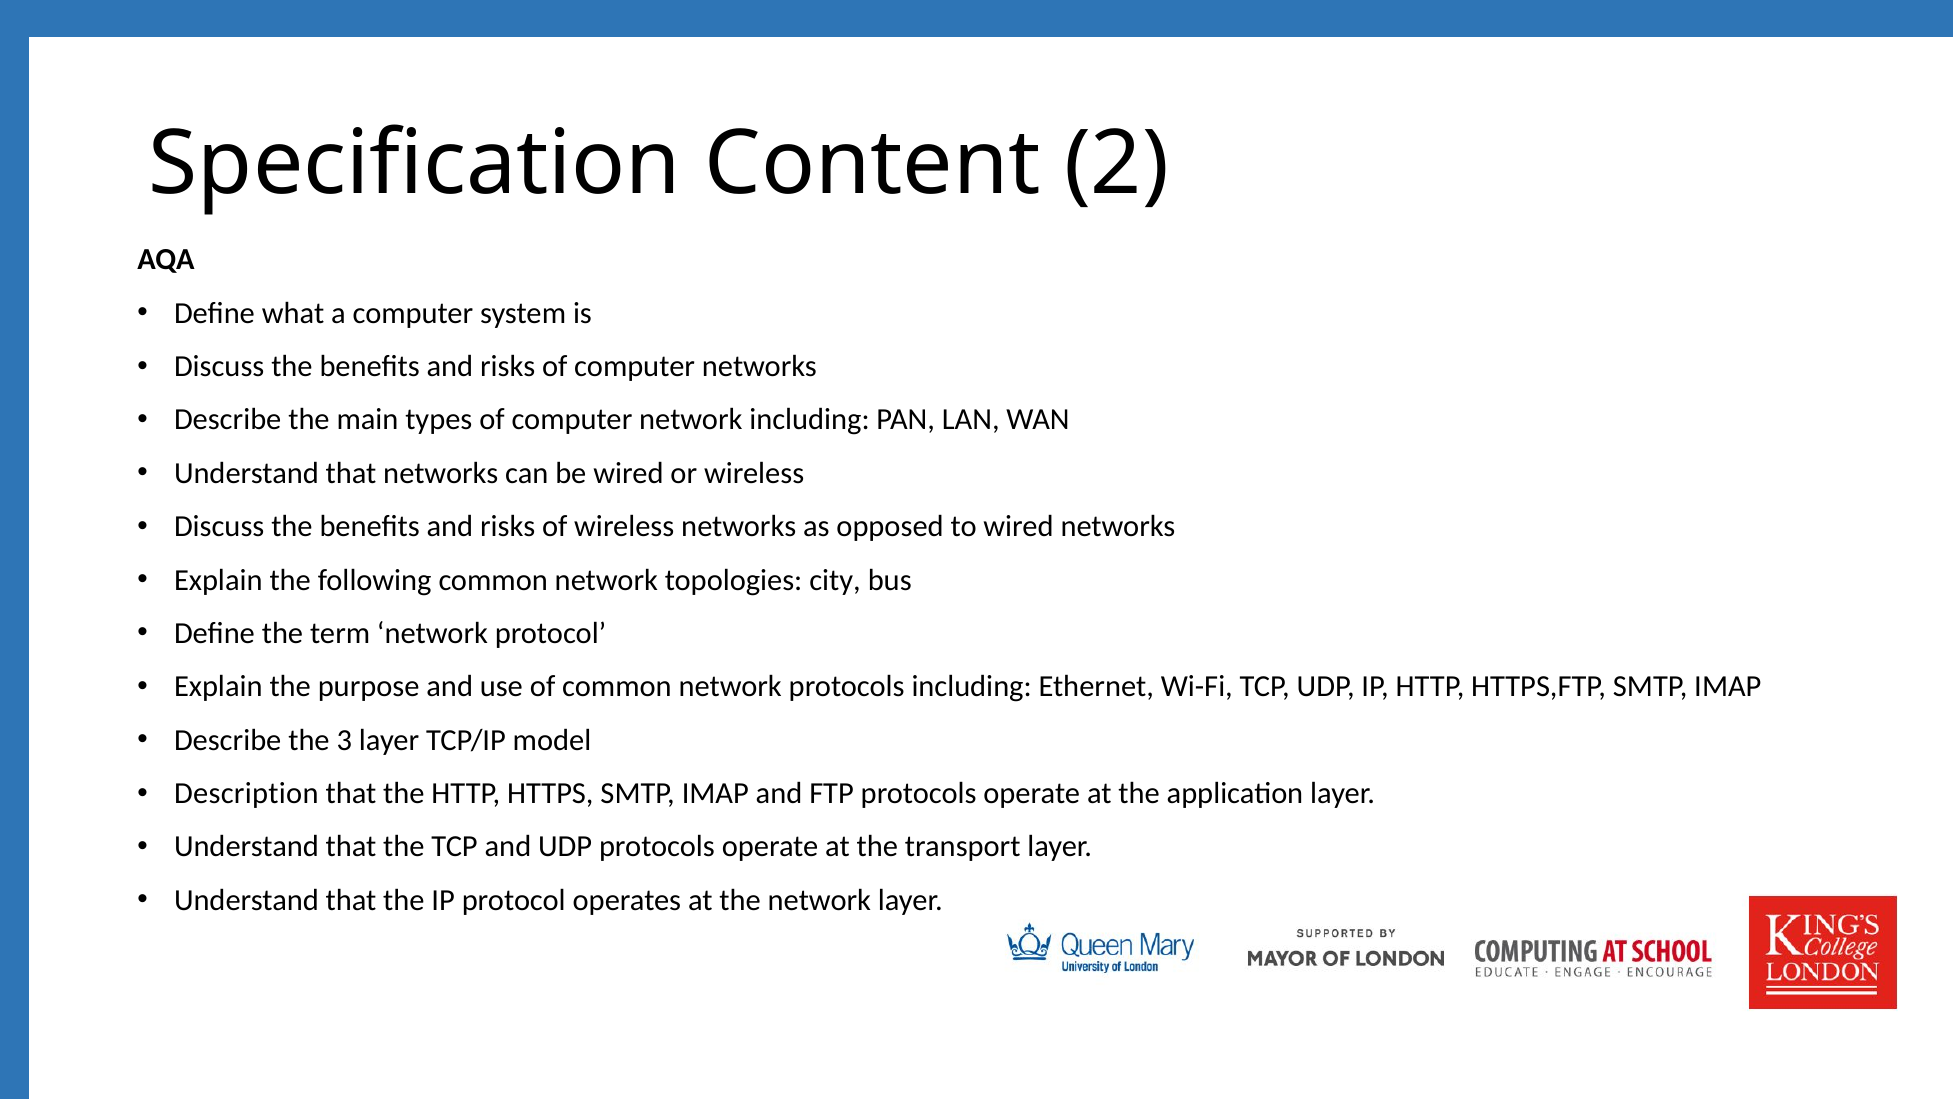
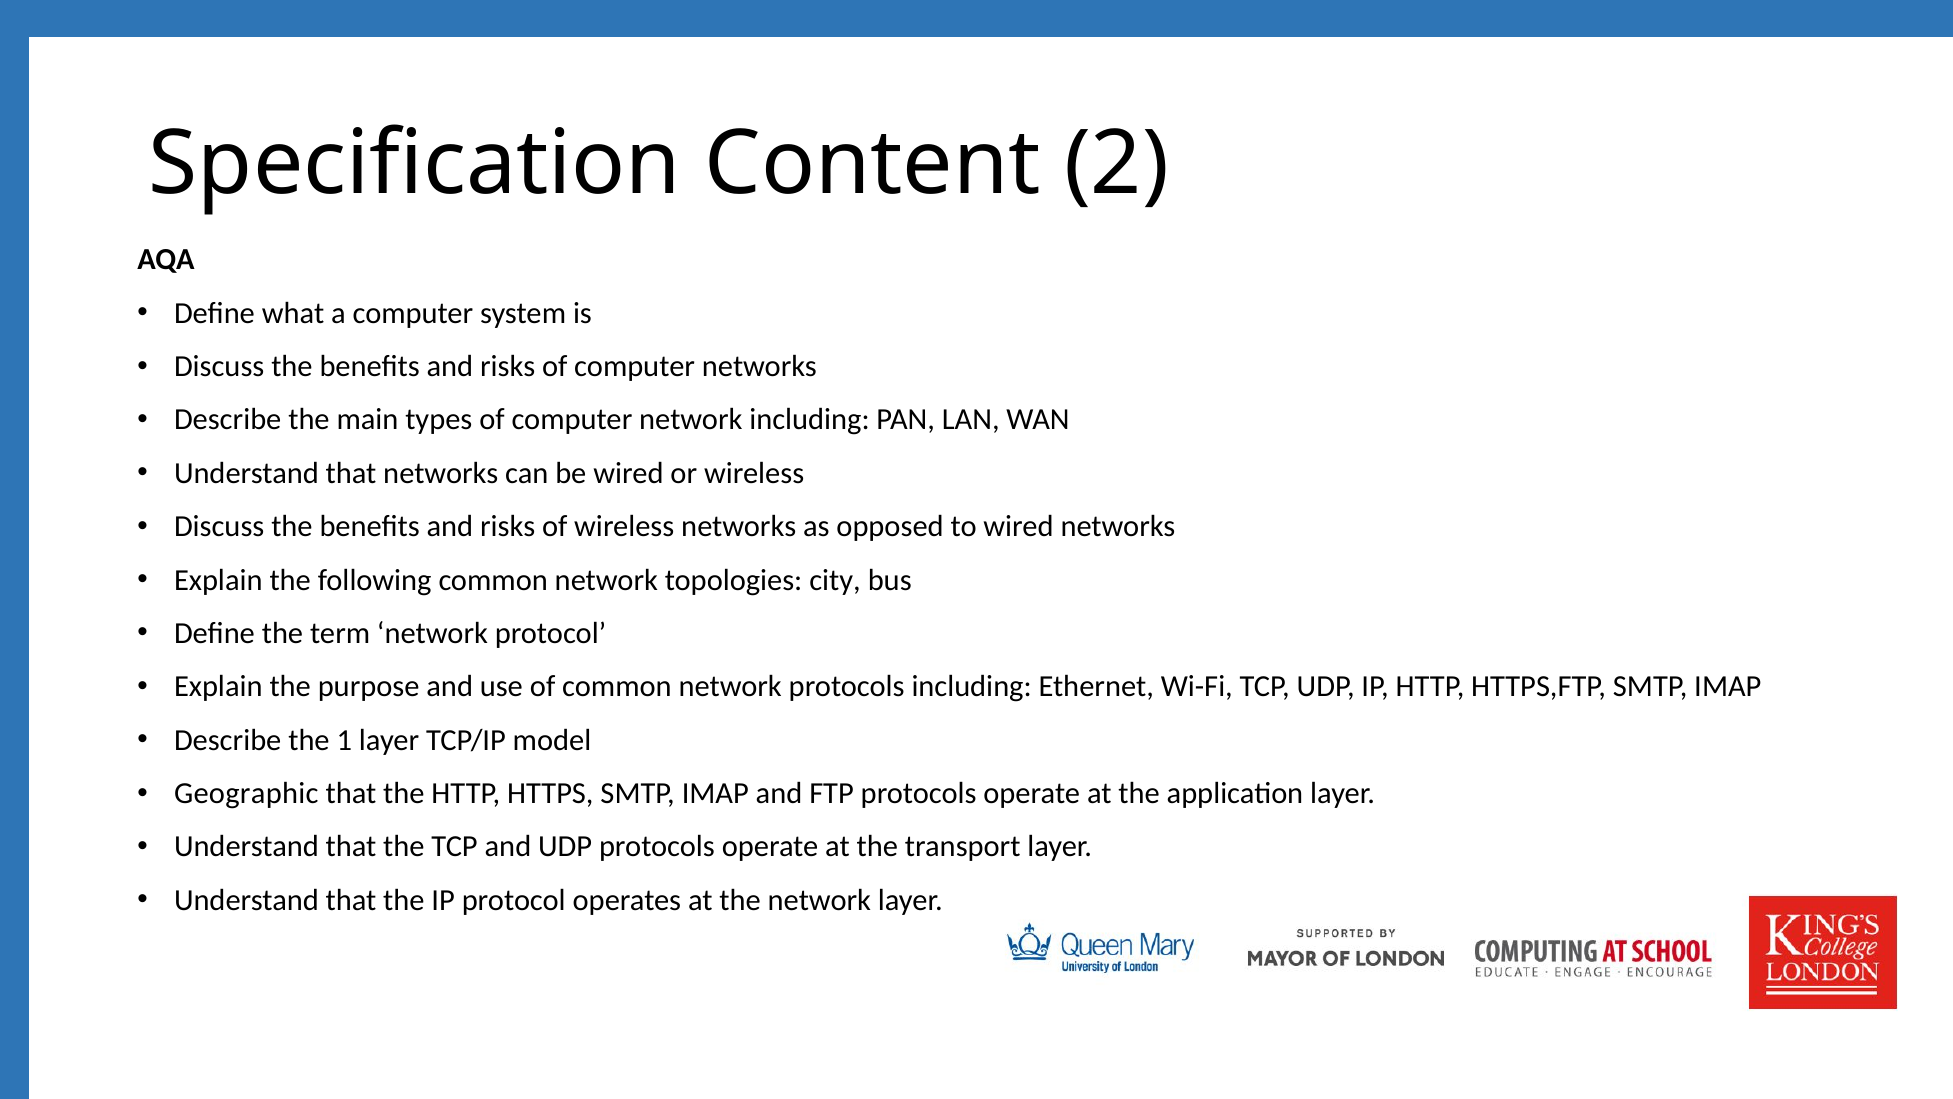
3: 3 -> 1
Description: Description -> Geographic
